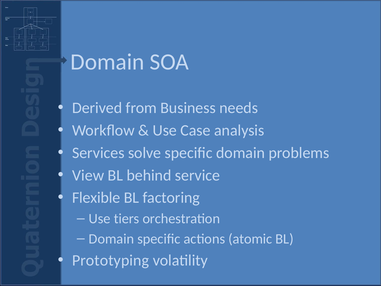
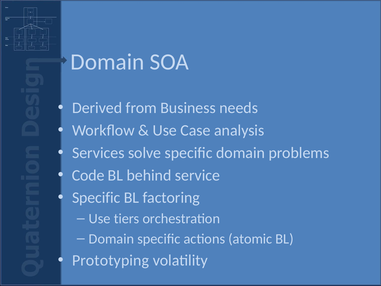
View: View -> Code
Flexible at (96, 198): Flexible -> Specific
